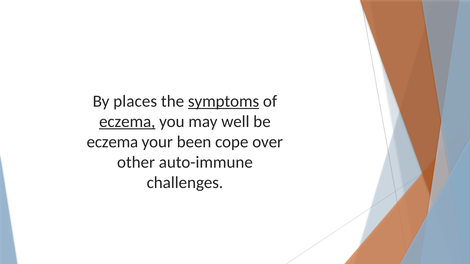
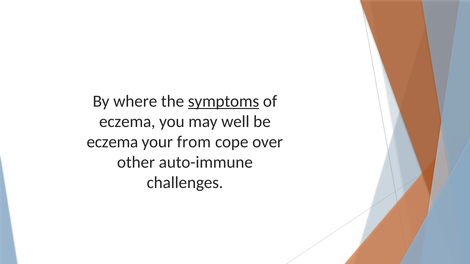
places: places -> where
eczema at (127, 122) underline: present -> none
been: been -> from
